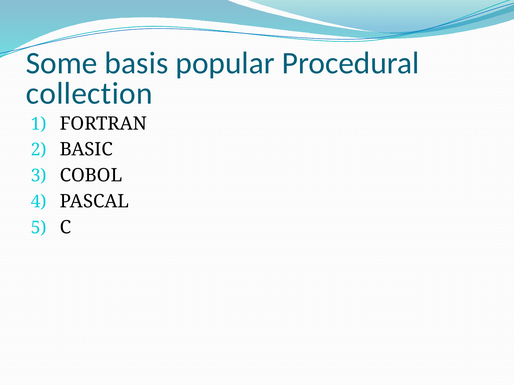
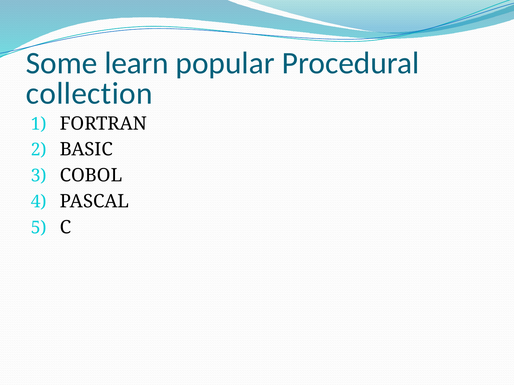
basis: basis -> learn
